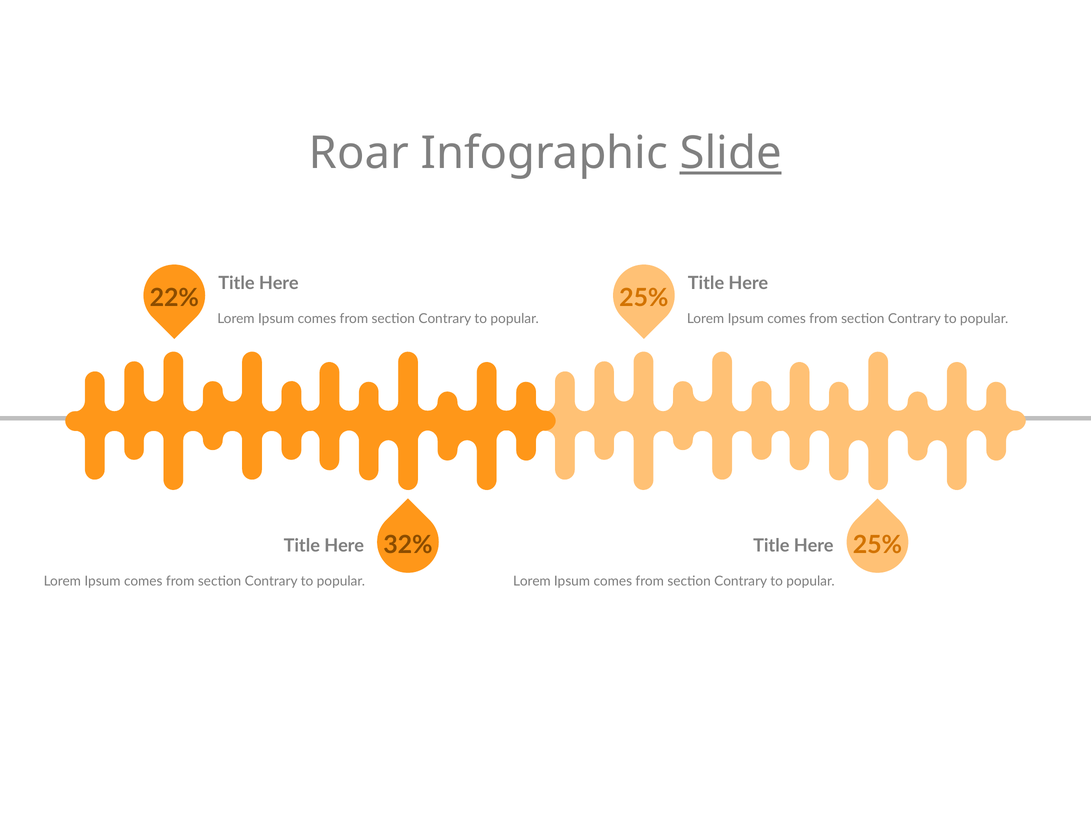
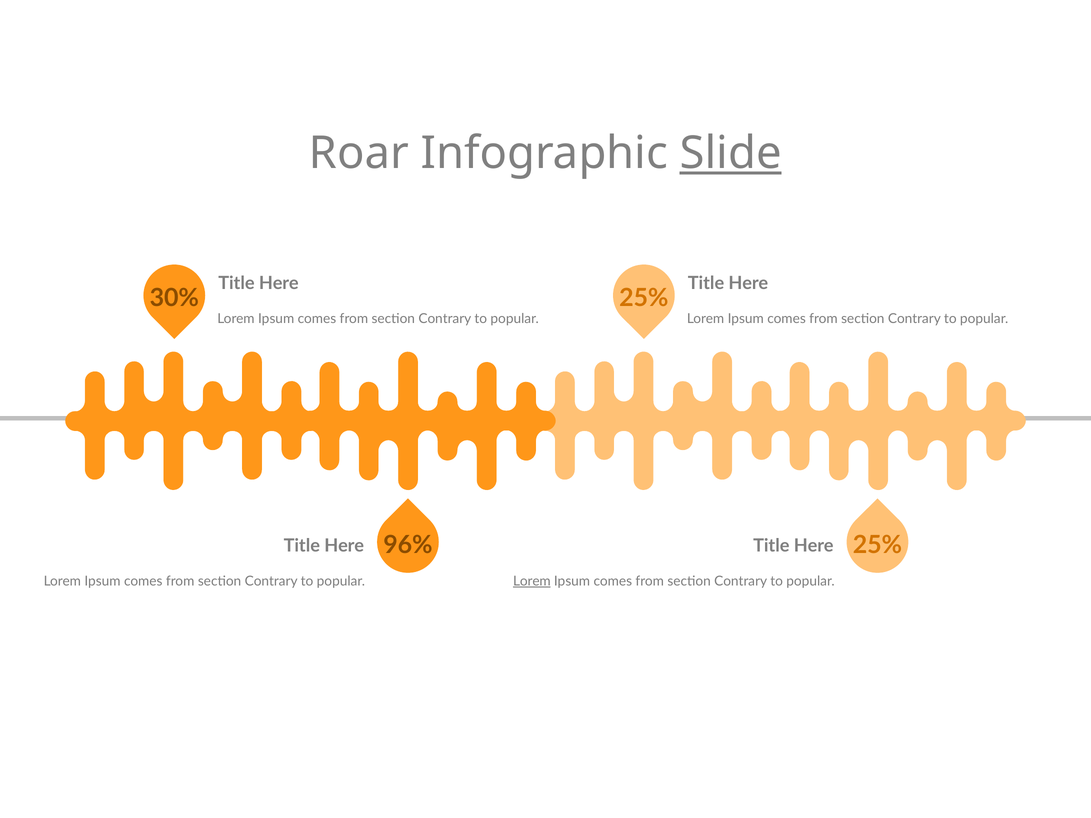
22%: 22% -> 30%
32%: 32% -> 96%
Lorem at (532, 581) underline: none -> present
